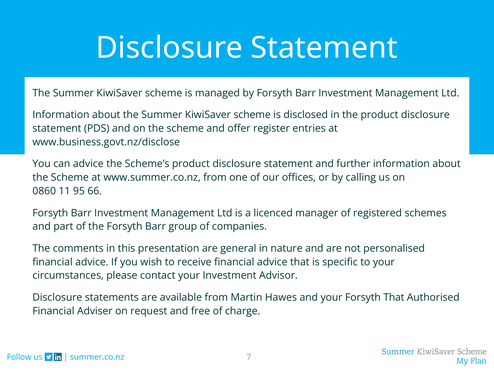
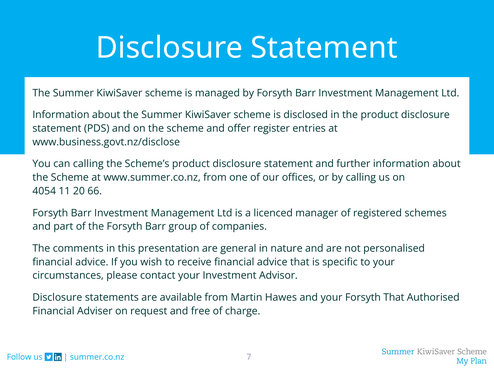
can advice: advice -> calling
0860: 0860 -> 4054
95: 95 -> 20
